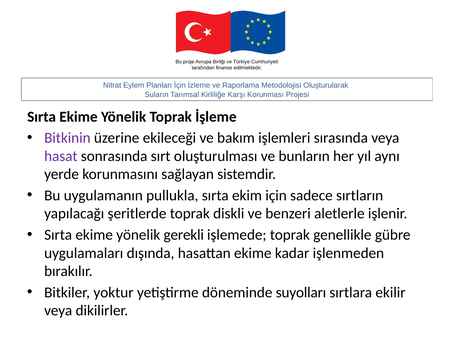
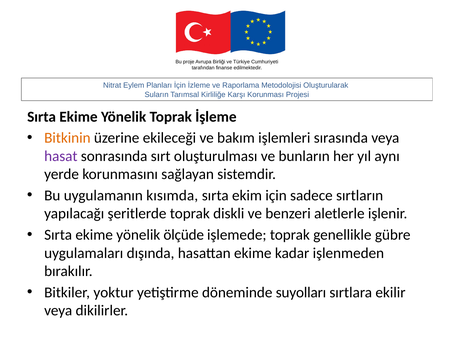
Bitkinin colour: purple -> orange
pullukla: pullukla -> kısımda
gerekli: gerekli -> ölçüde
